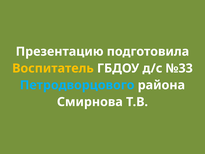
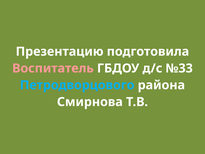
Воспитатель colour: yellow -> pink
